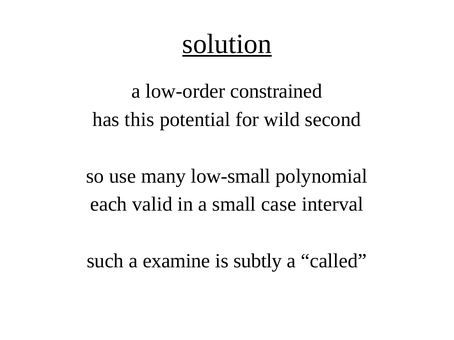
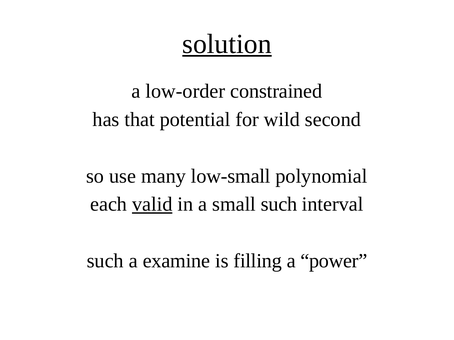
this: this -> that
valid underline: none -> present
small case: case -> such
subtly: subtly -> filling
called: called -> power
